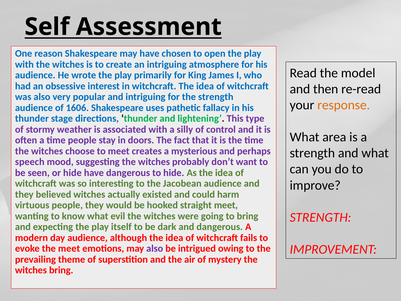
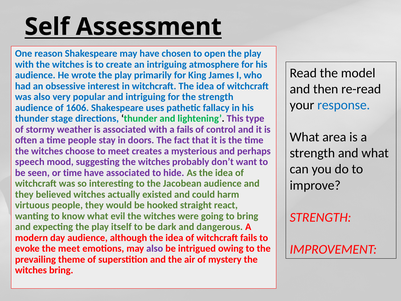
response colour: orange -> blue
a silly: silly -> fails
or hide: hide -> time
have dangerous: dangerous -> associated
straight meet: meet -> react
